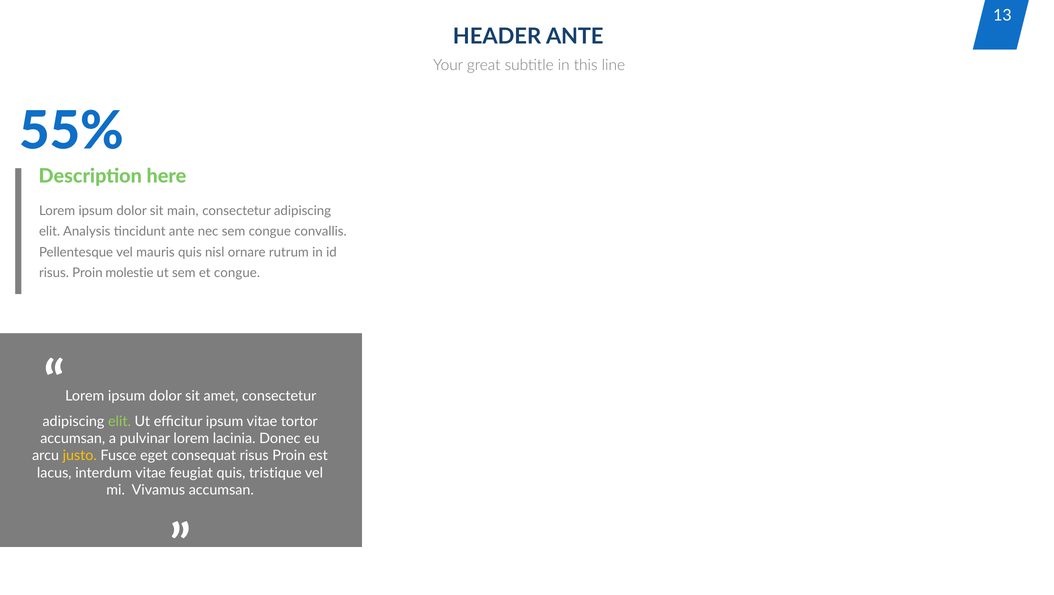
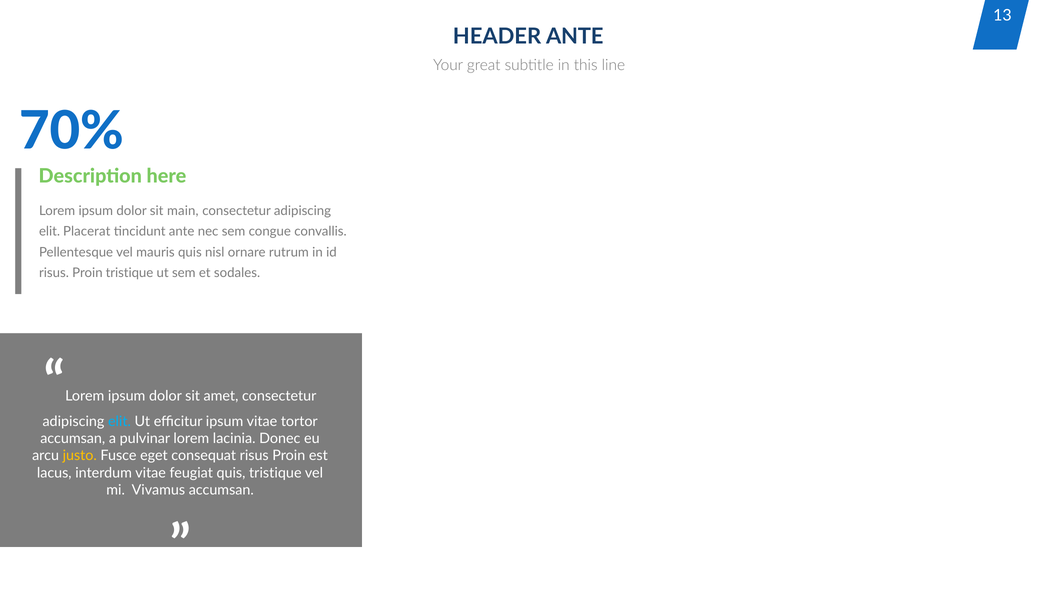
55%: 55% -> 70%
Analysis: Analysis -> Placerat
Proin molestie: molestie -> tristique
et congue: congue -> sodales
elit at (119, 421) colour: light green -> light blue
